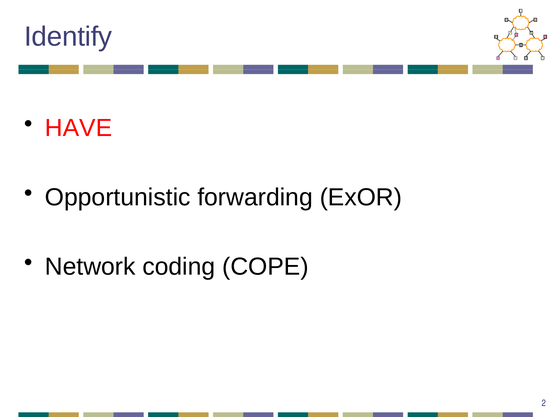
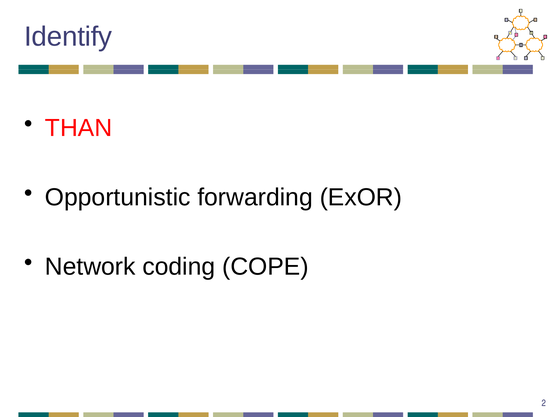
HAVE: HAVE -> THAN
